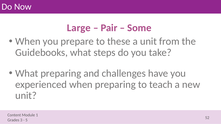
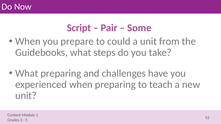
Large: Large -> Script
these: these -> could
